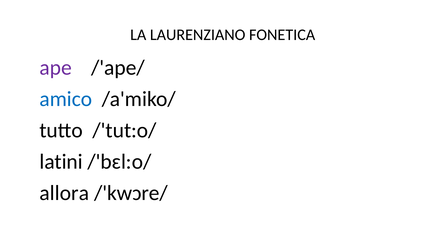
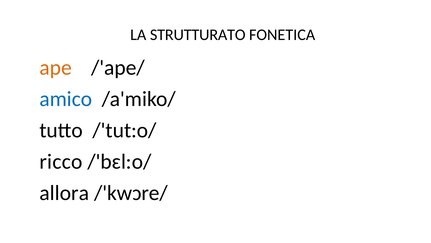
LAURENZIANO: LAURENZIANO -> STRUTTURATO
ape colour: purple -> orange
latini: latini -> ricco
